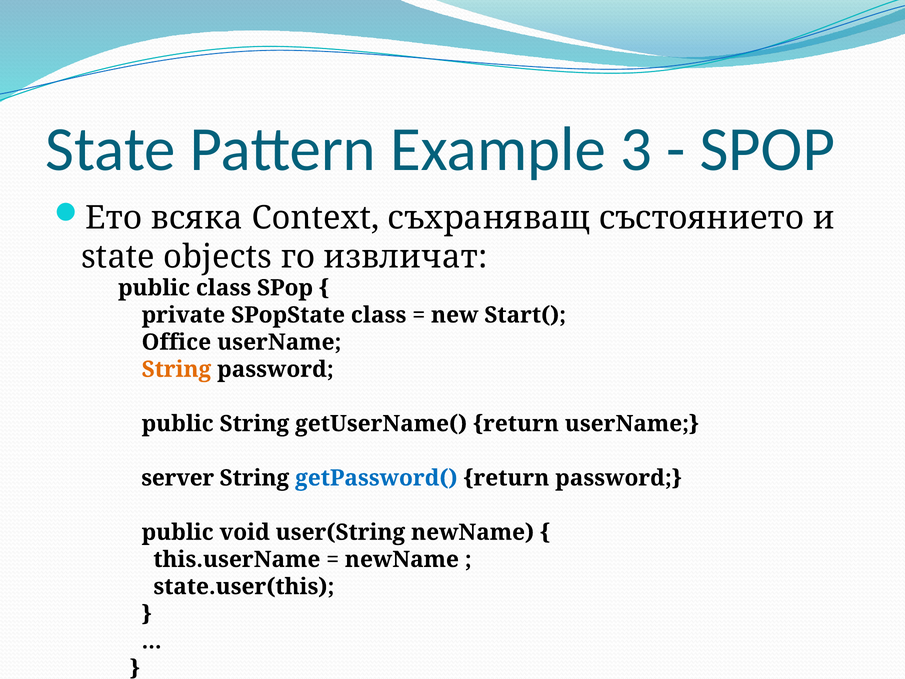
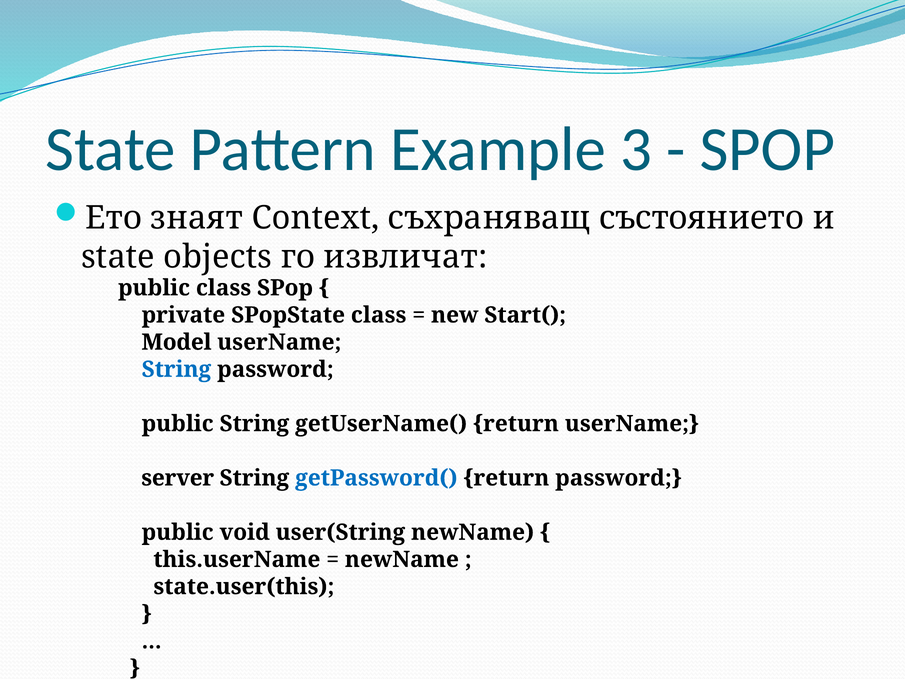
всяка: всяка -> знаят
Office: Office -> Model
String at (176, 369) colour: orange -> blue
